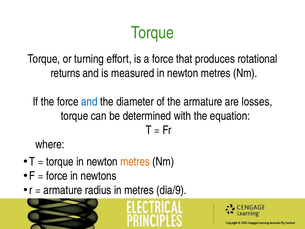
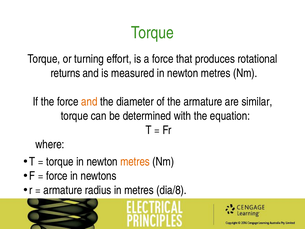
and at (89, 102) colour: blue -> orange
losses: losses -> similar
dia/9: dia/9 -> dia/8
